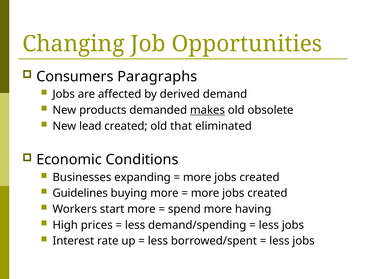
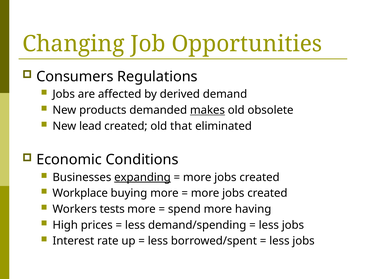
Paragraphs: Paragraphs -> Regulations
expanding underline: none -> present
Guidelines: Guidelines -> Workplace
start: start -> tests
